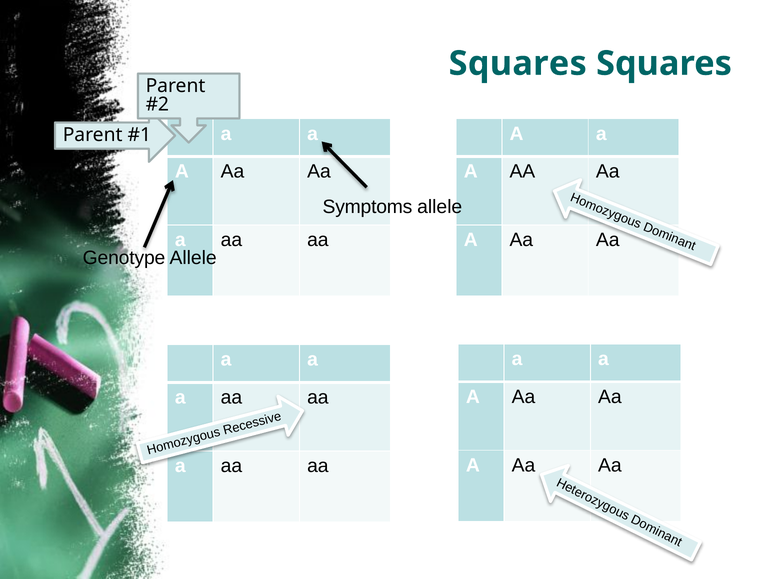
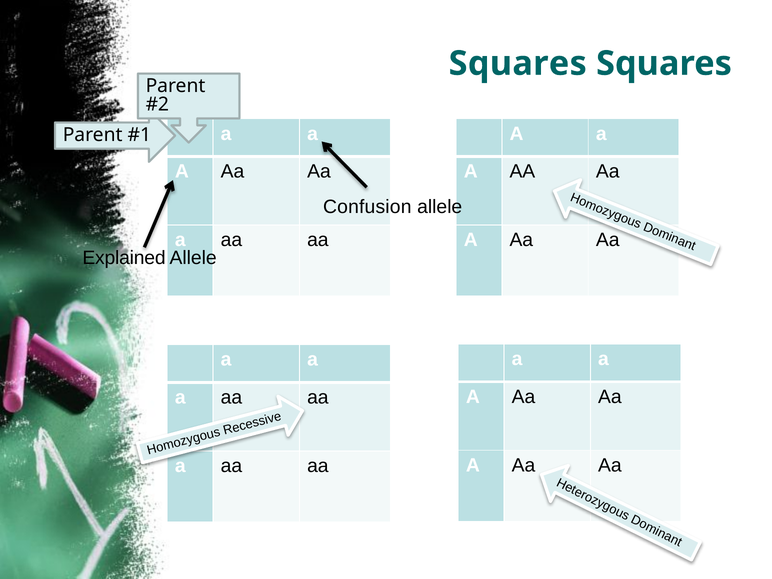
Symptoms: Symptoms -> Confusion
Genotype: Genotype -> Explained
